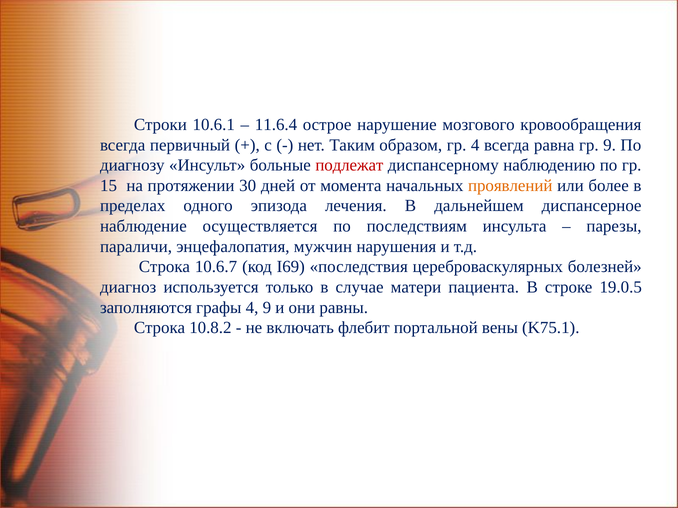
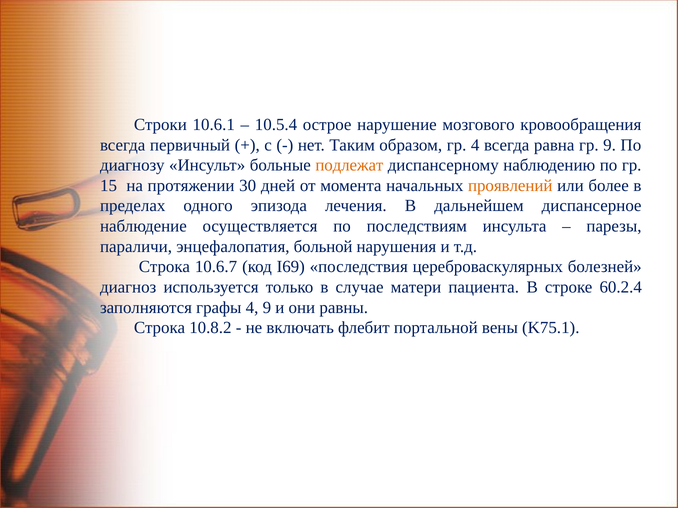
11.6.4: 11.6.4 -> 10.5.4
подлежат colour: red -> orange
мужчин: мужчин -> больной
19.0.5: 19.0.5 -> 60.2.4
